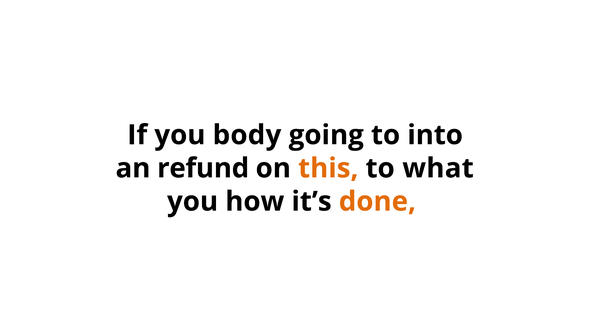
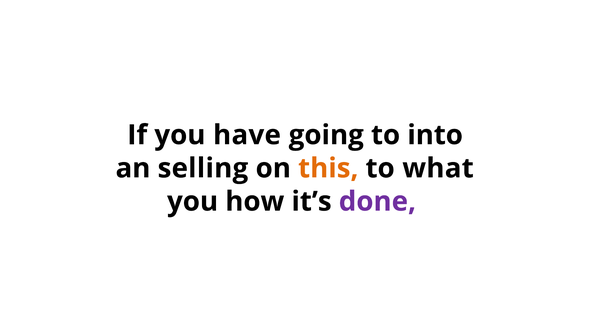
body: body -> have
refund: refund -> selling
done colour: orange -> purple
